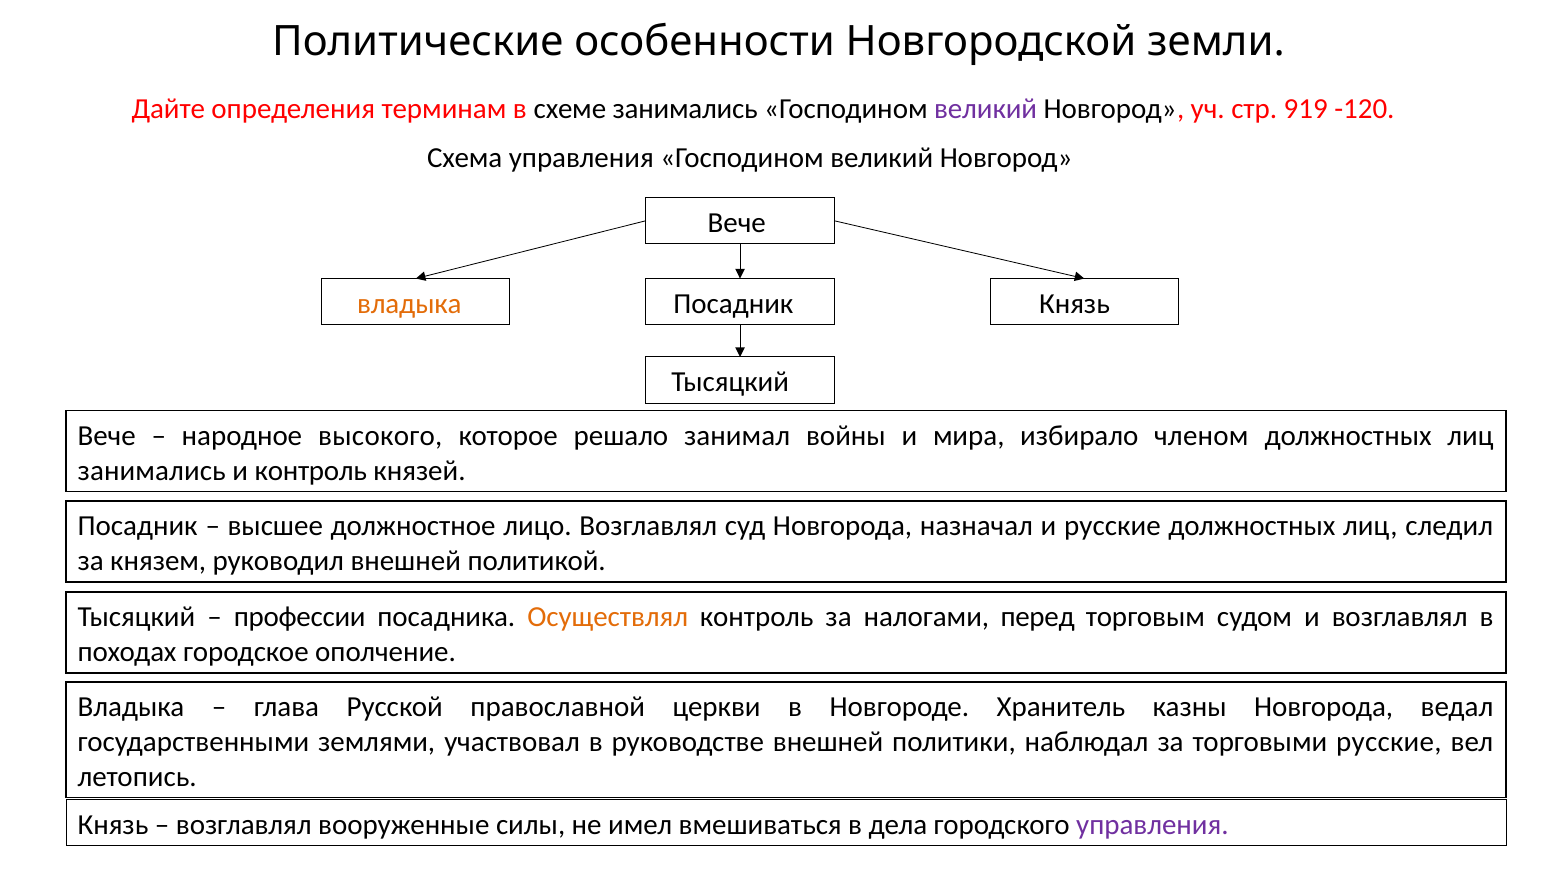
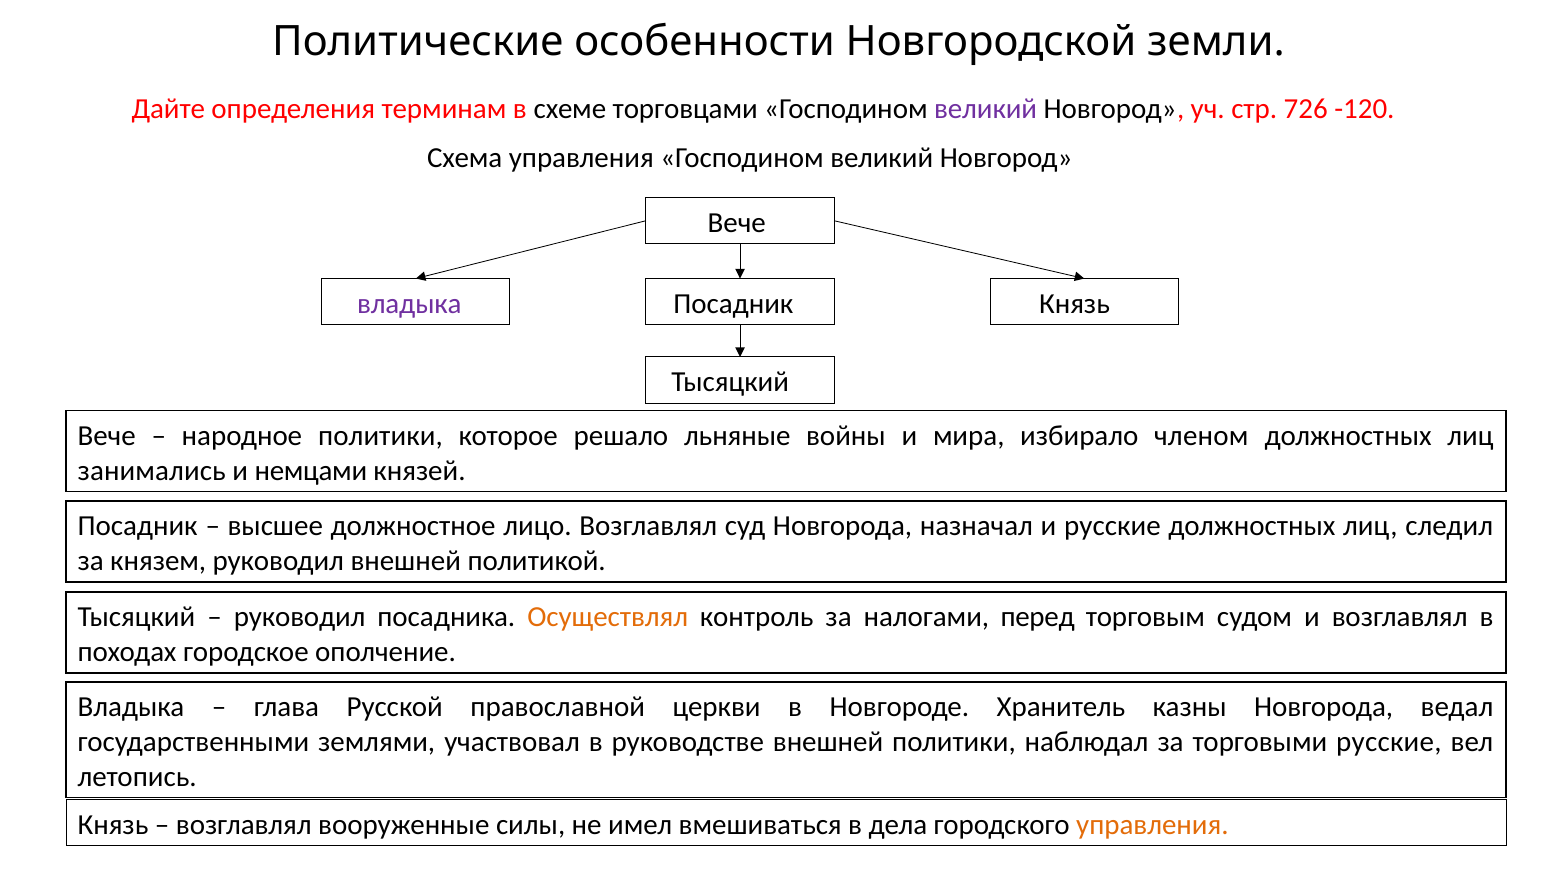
схеме занимались: занимались -> торговцами
919: 919 -> 726
владыка at (409, 303) colour: orange -> purple
народное высокого: высокого -> политики
занимал: занимал -> льняные
и контроль: контроль -> немцами
профессии at (300, 617): профессии -> руководил
управления at (1152, 824) colour: purple -> orange
